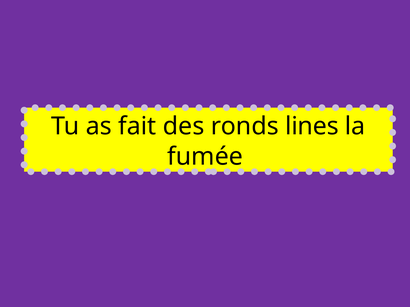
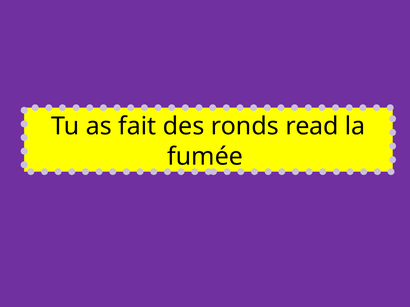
lines: lines -> read
